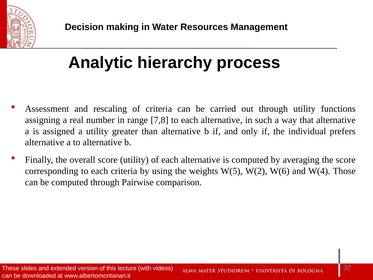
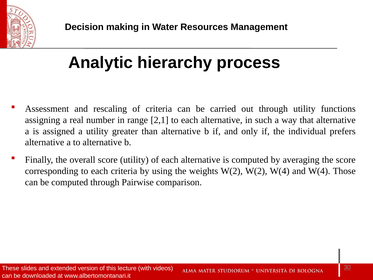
7,8: 7,8 -> 2,1
weights W(5: W(5 -> W(2
W(2 W(6: W(6 -> W(4
